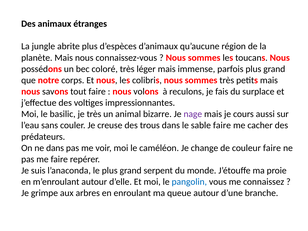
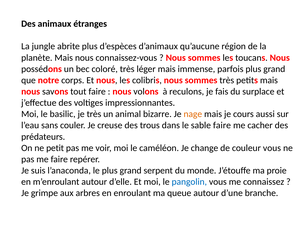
nage colour: purple -> orange
ne dans: dans -> petit
couleur faire: faire -> vous
